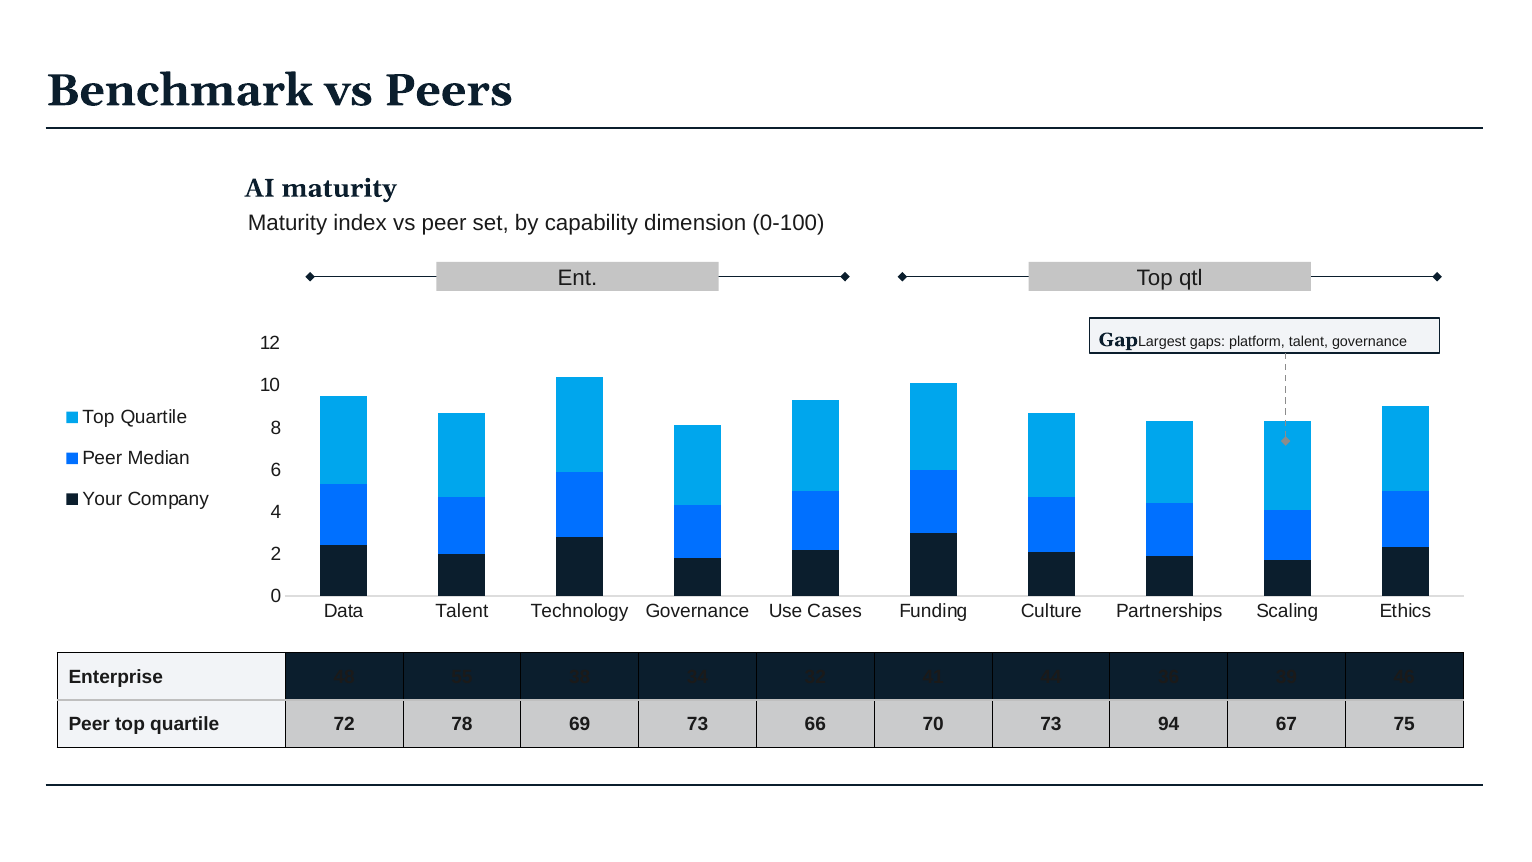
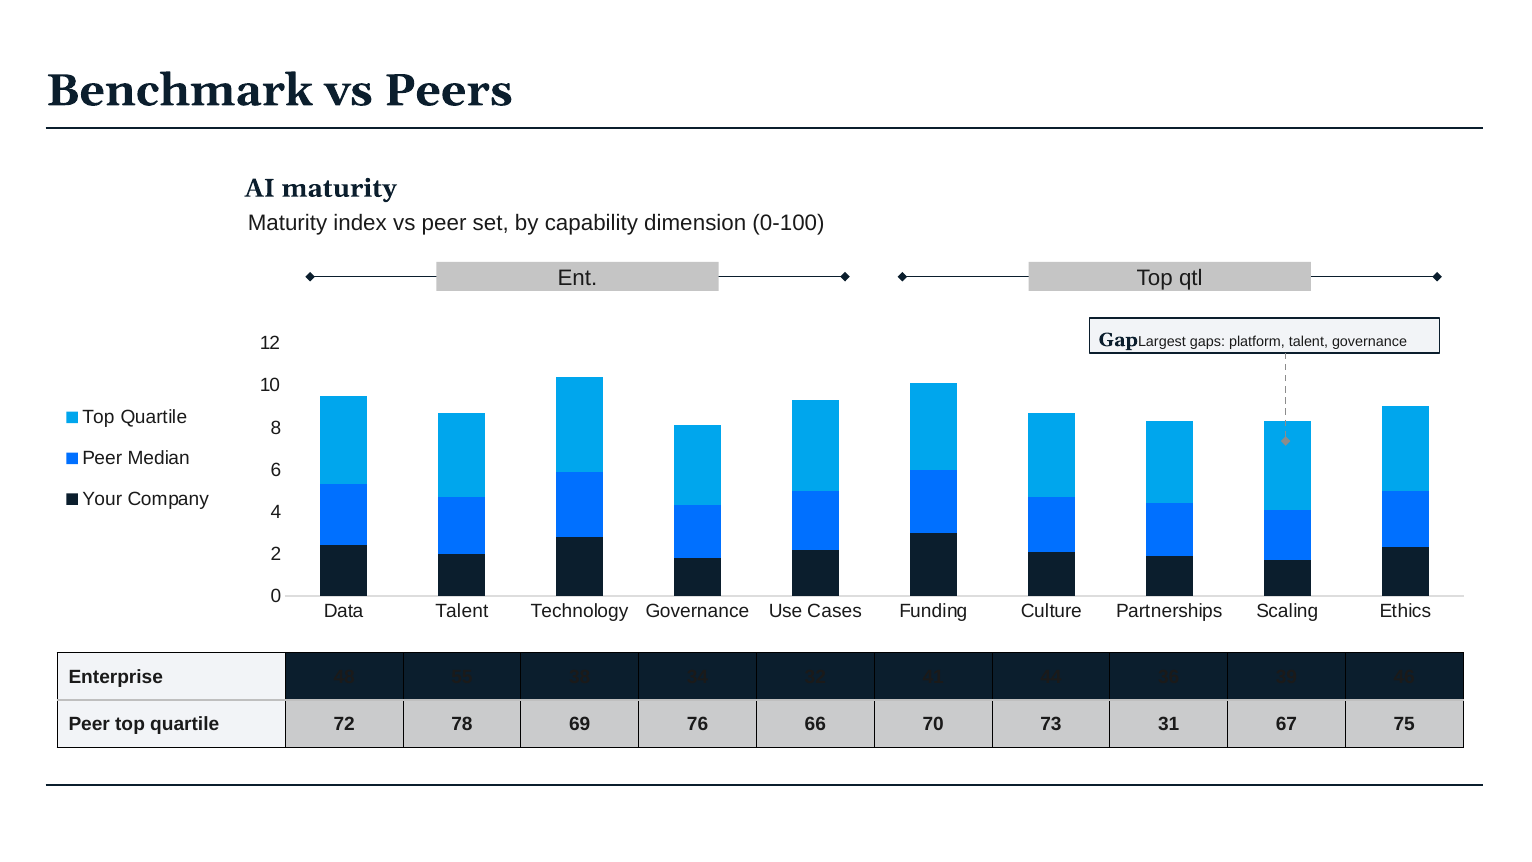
69 73: 73 -> 76
94: 94 -> 31
